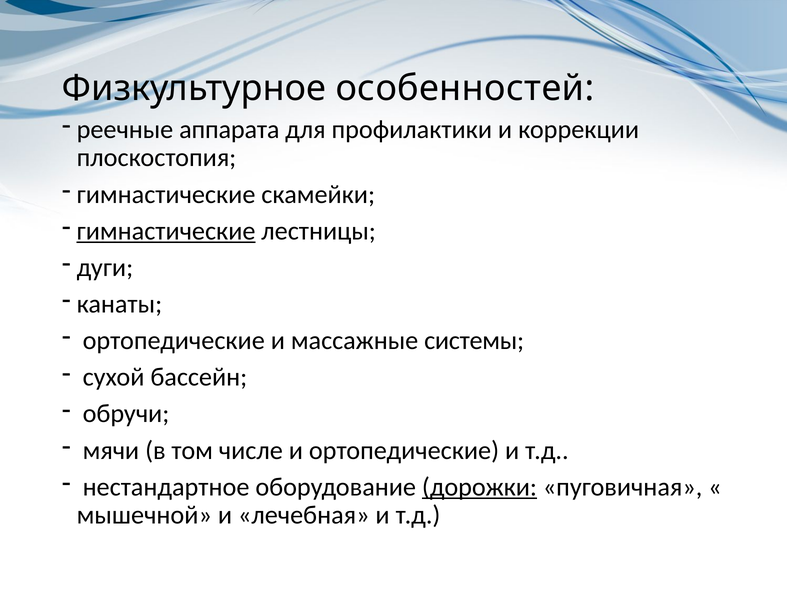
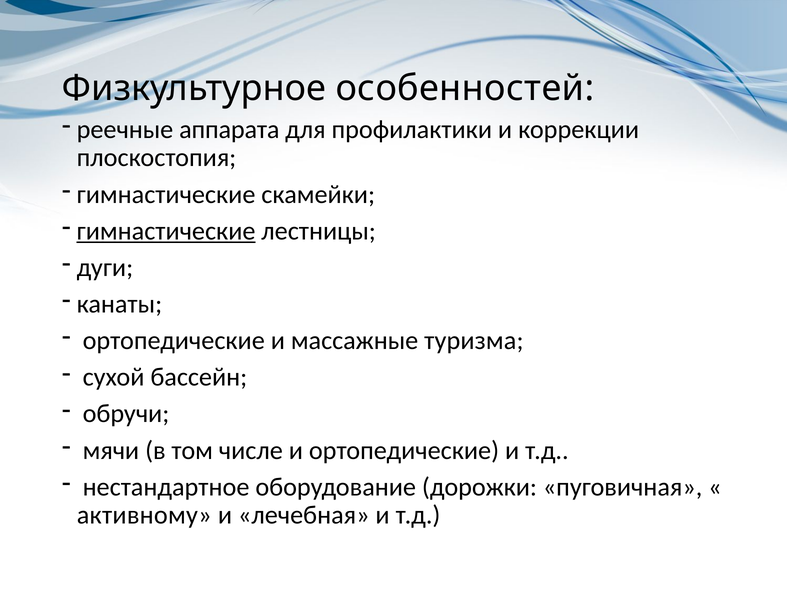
системы: системы -> туризма
дорожки underline: present -> none
мышечной: мышечной -> активному
